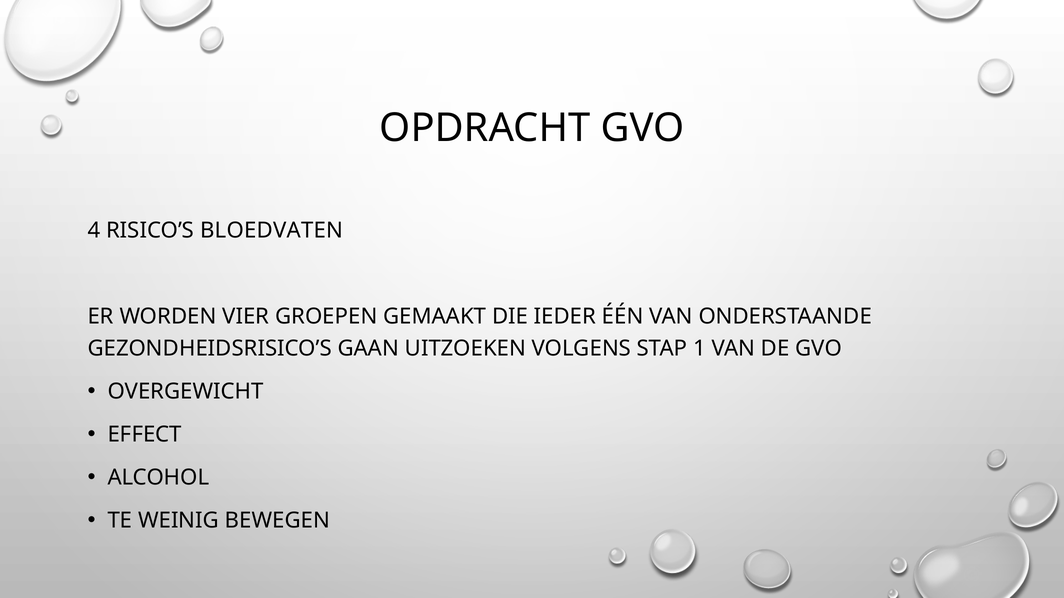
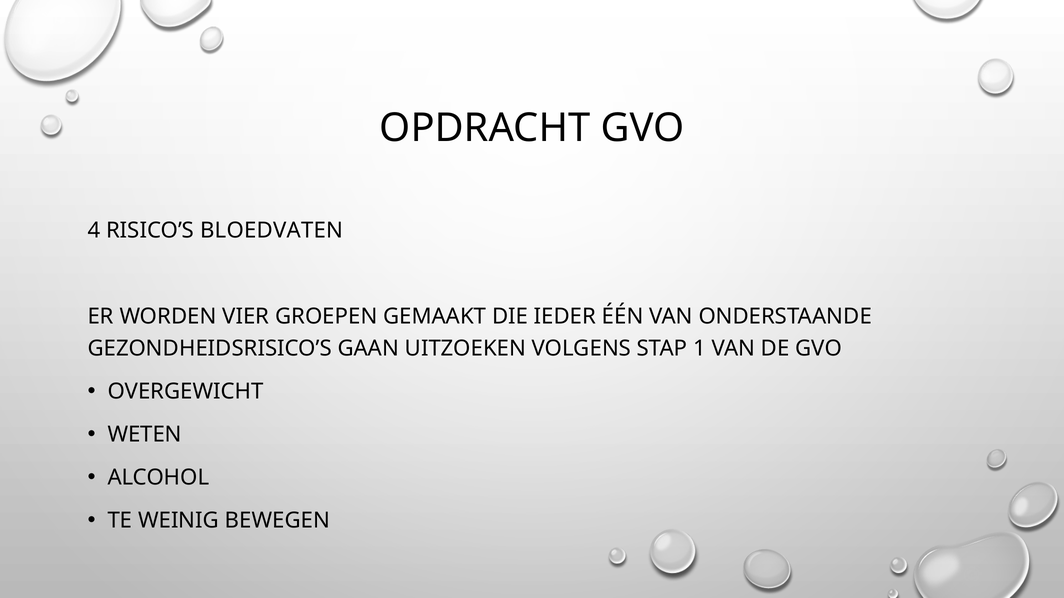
EFFECT: EFFECT -> WETEN
